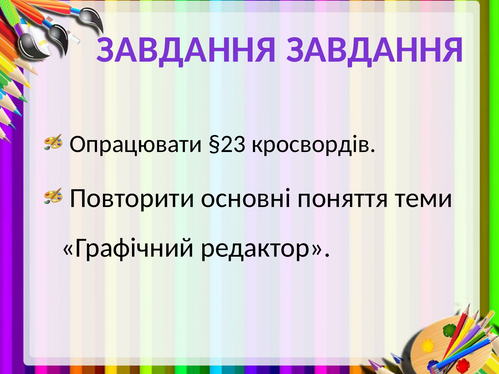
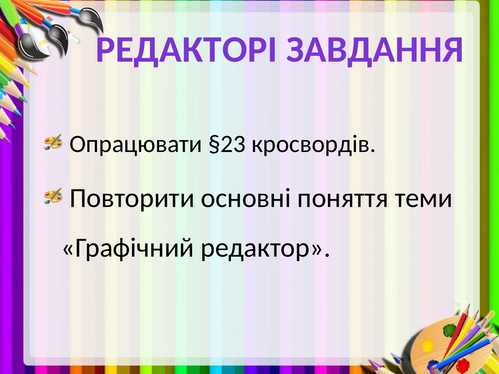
ЗАВДАННЯ at (186, 50): ЗАВДАННЯ -> РЕДАКТОРІ
